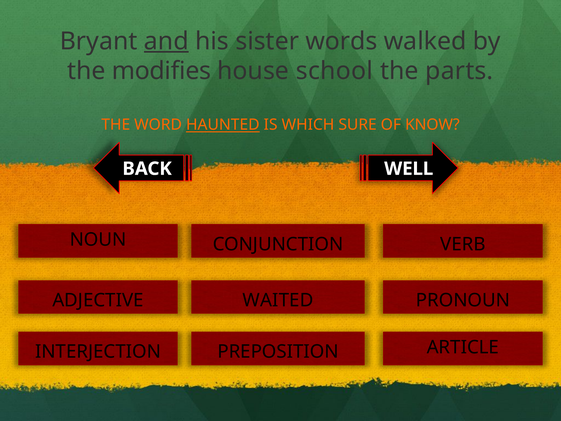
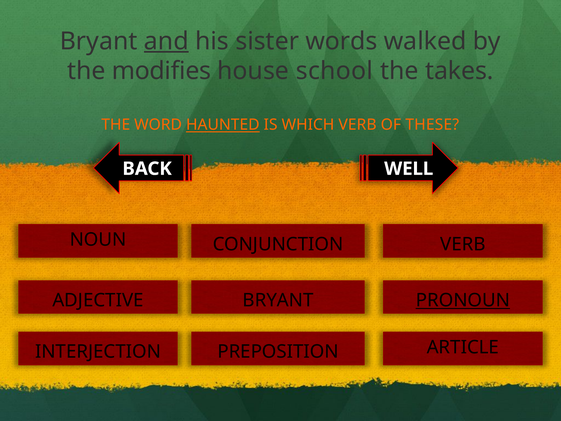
parts: parts -> takes
WHICH SURE: SURE -> VERB
KNOW: KNOW -> THESE
WAITED at (278, 300): WAITED -> BRYANT
PRONOUN underline: none -> present
